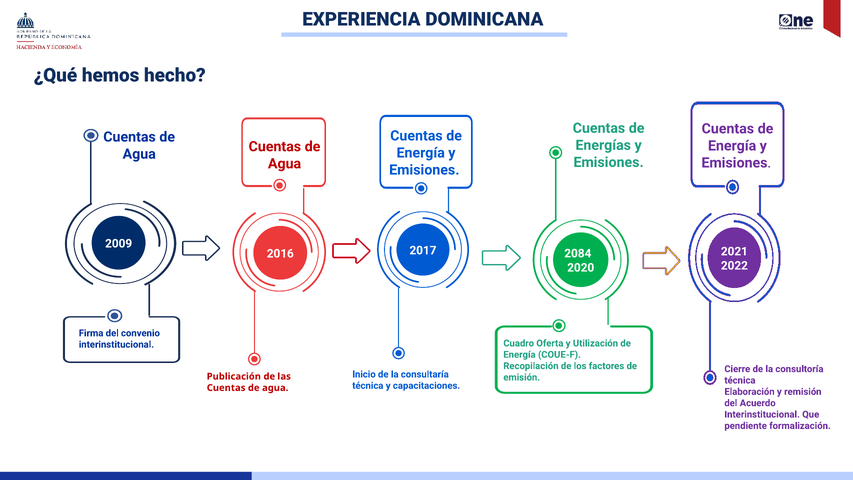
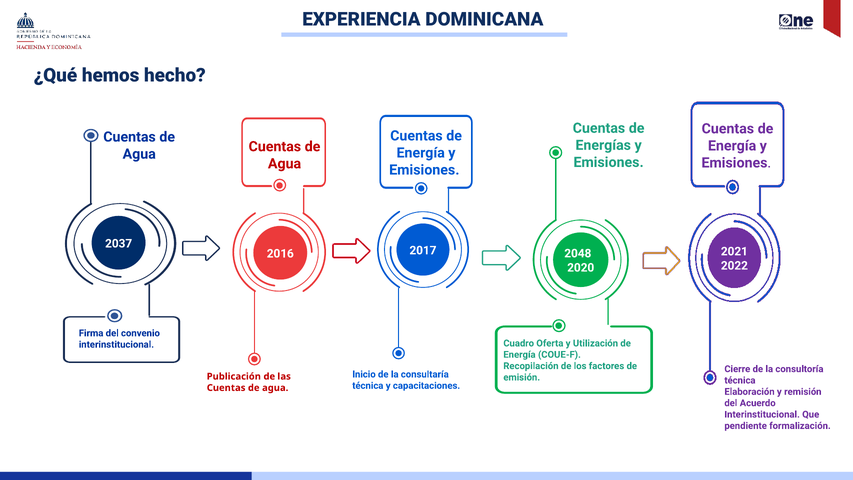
2009: 2009 -> 2037
2084: 2084 -> 2048
